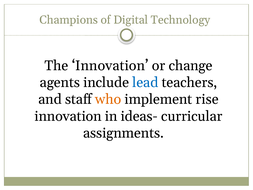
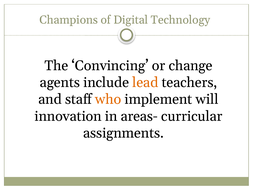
The Innovation: Innovation -> Convincing
lead colour: blue -> orange
rise: rise -> will
ideas-: ideas- -> areas-
